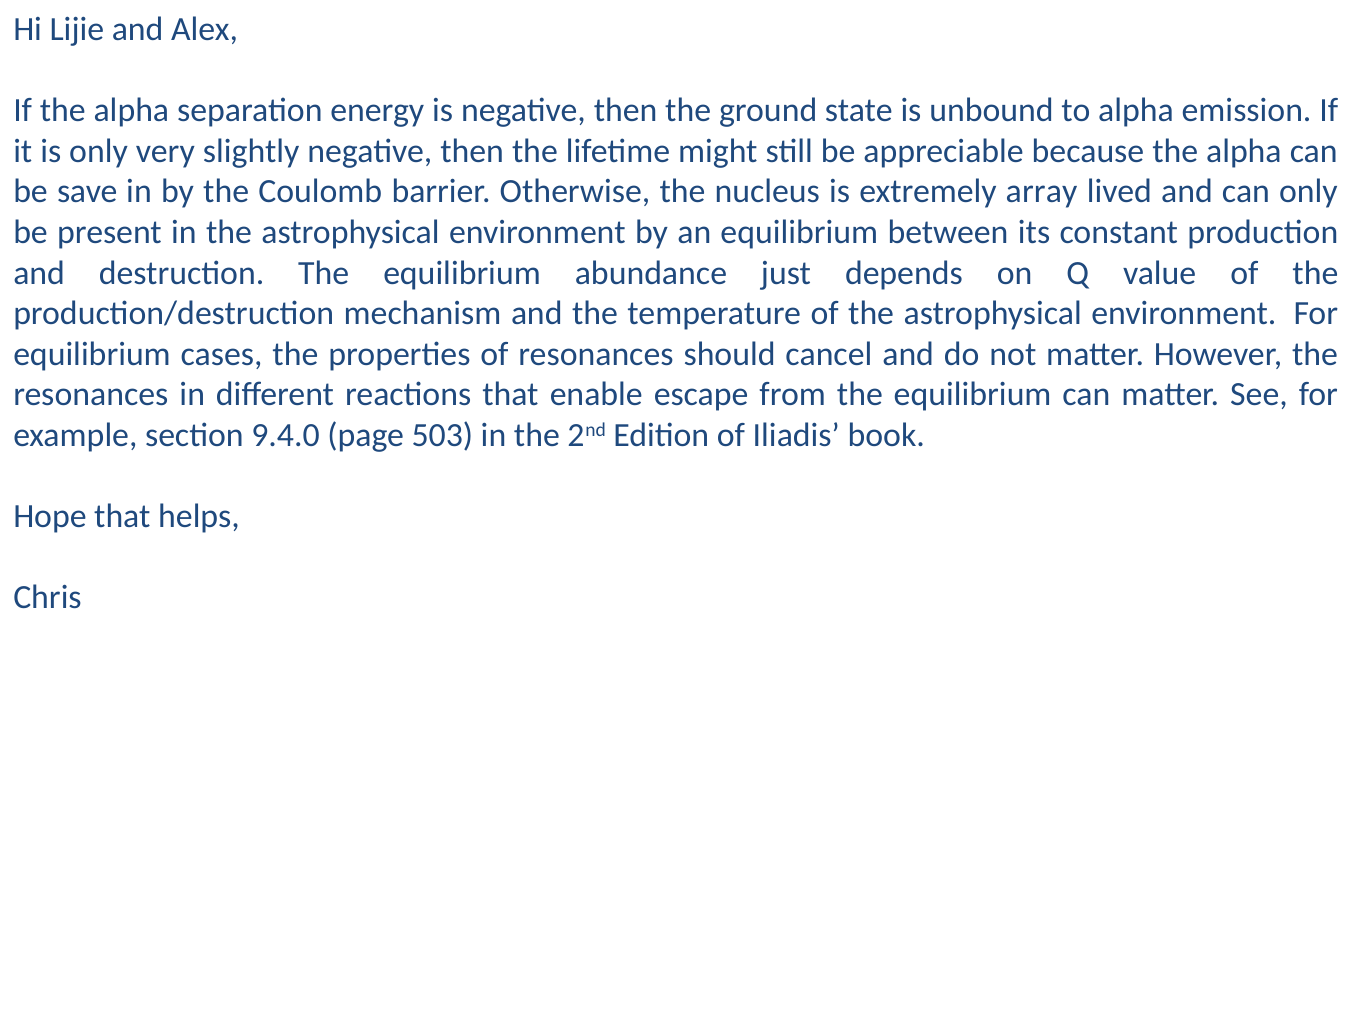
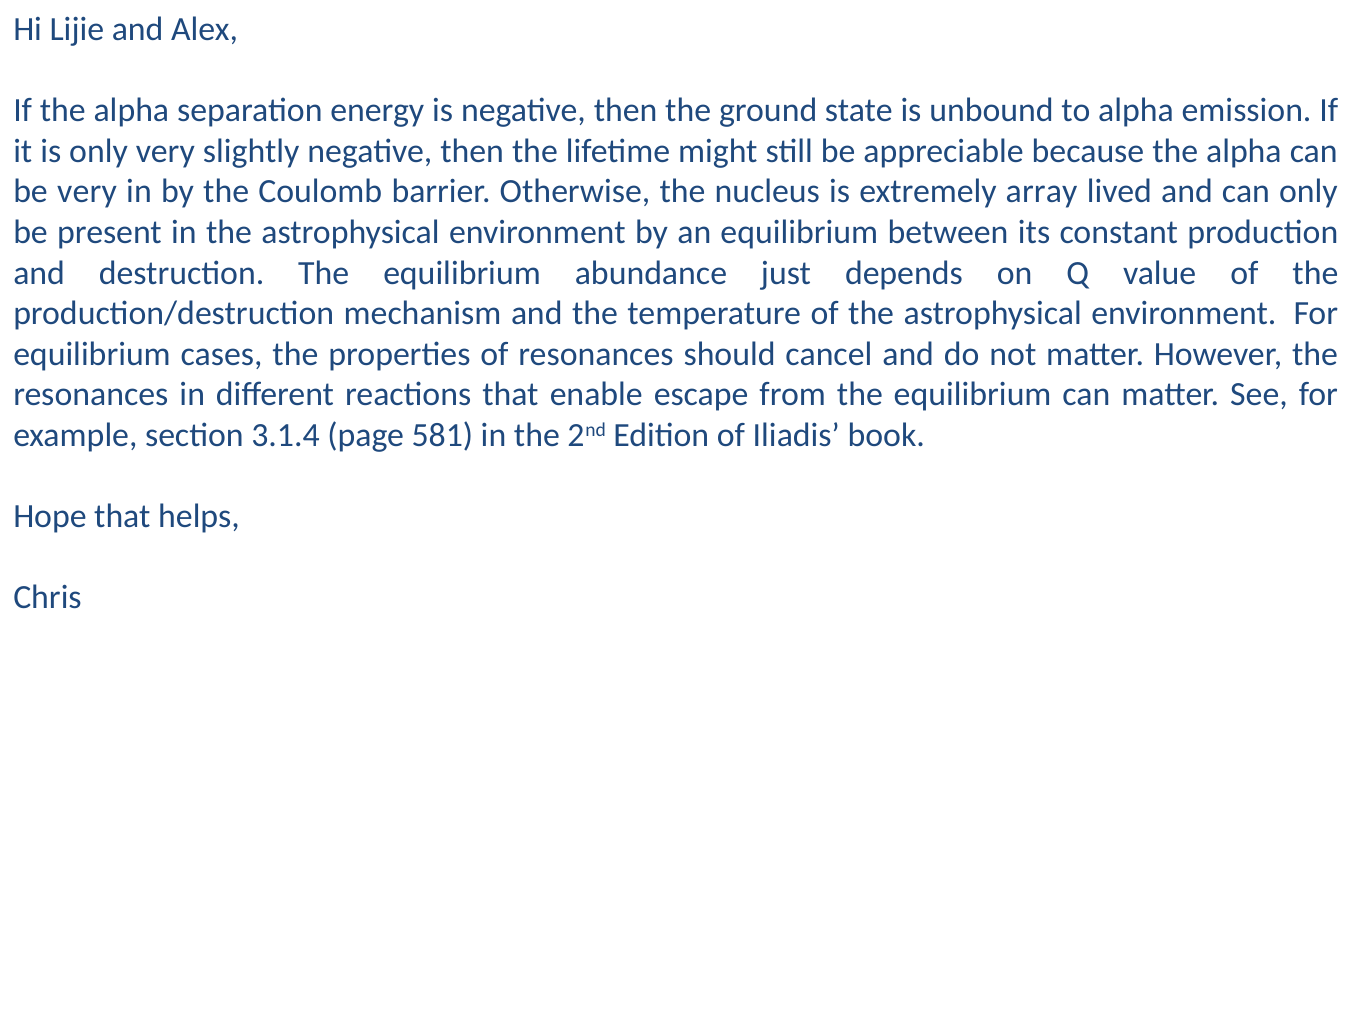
be save: save -> very
9.4.0: 9.4.0 -> 3.1.4
503: 503 -> 581
